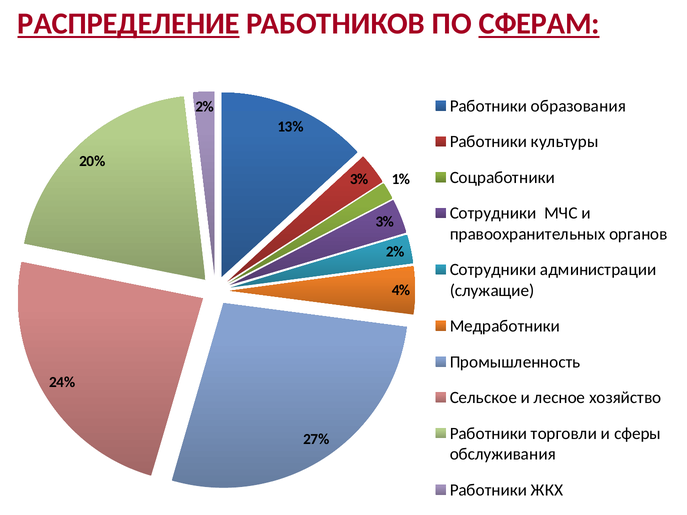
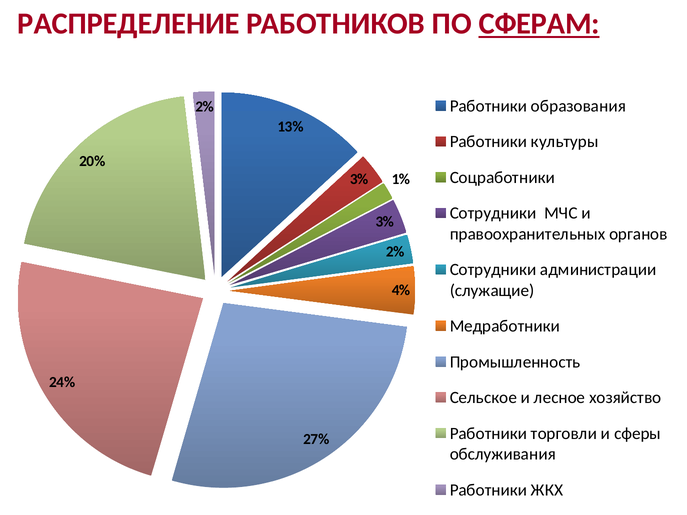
РАСПРЕДЕЛЕНИЕ underline: present -> none
